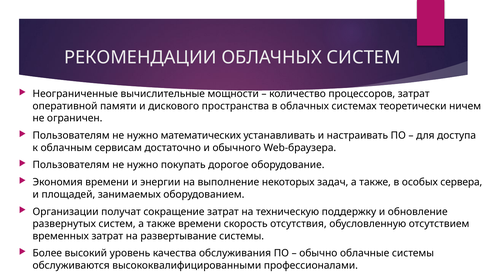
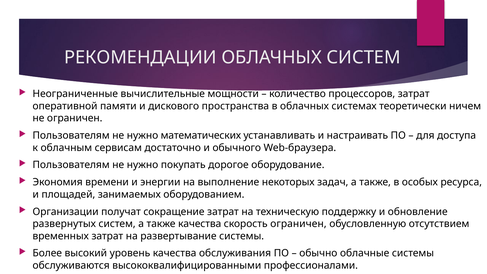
сервера: сервера -> ресурса
также времени: времени -> качества
скорость отсутствия: отсутствия -> ограничен
